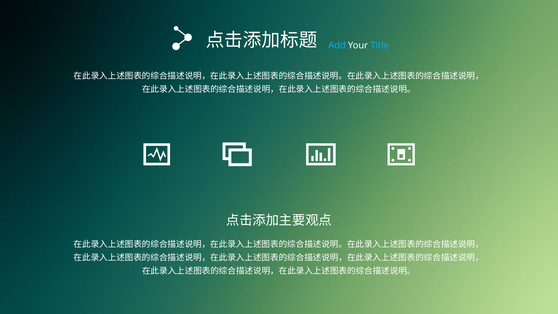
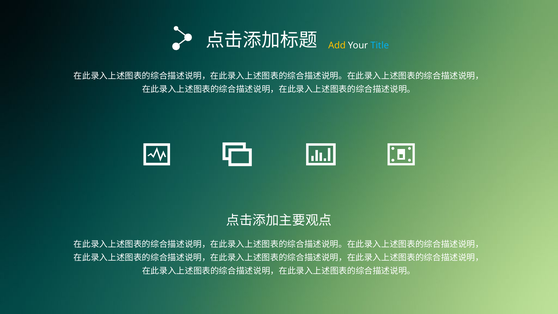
Add colour: light blue -> yellow
